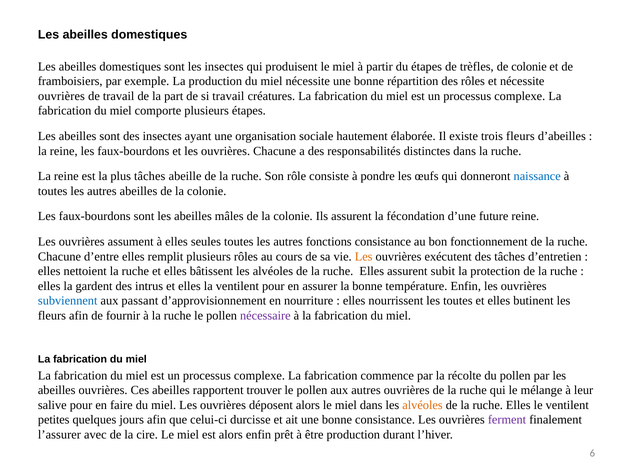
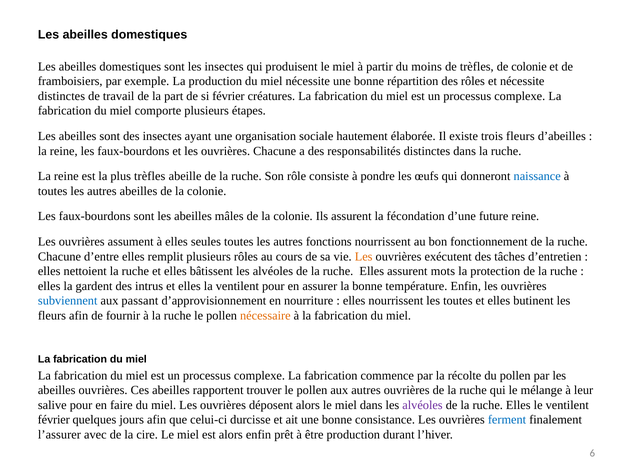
du étapes: étapes -> moins
ouvrières at (61, 96): ouvrières -> distinctes
si travail: travail -> février
plus tâches: tâches -> trèfles
fonctions consistance: consistance -> nourrissent
subit: subit -> mots
nécessaire colour: purple -> orange
alvéoles at (423, 405) colour: orange -> purple
petites at (54, 420): petites -> février
ferment colour: purple -> blue
